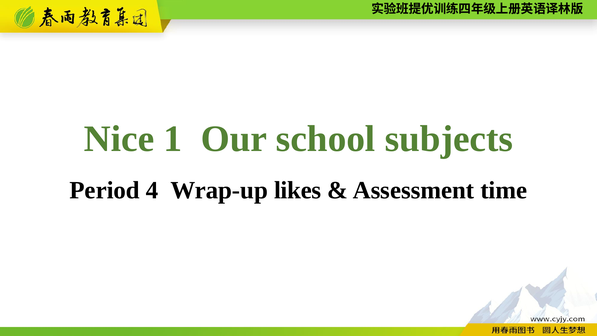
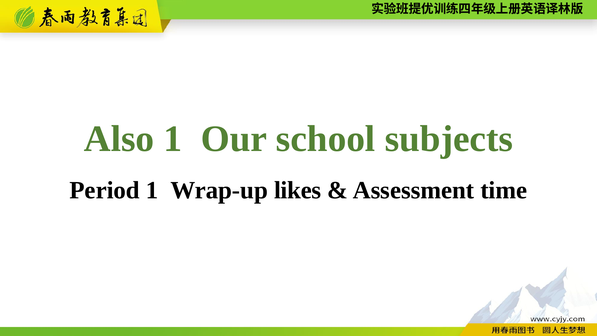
Nice: Nice -> Also
Period 4: 4 -> 1
